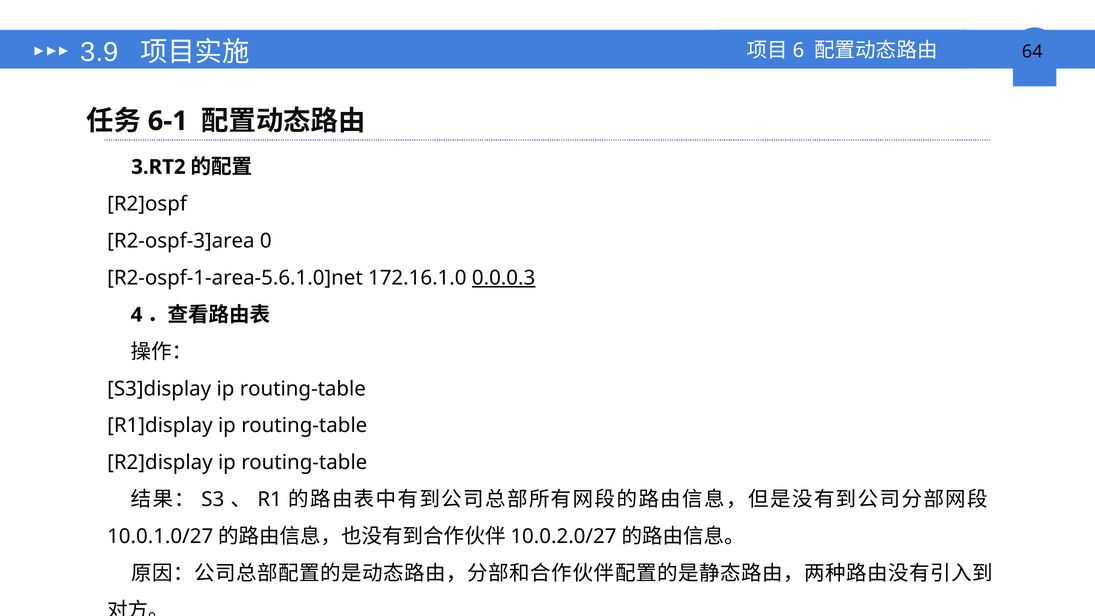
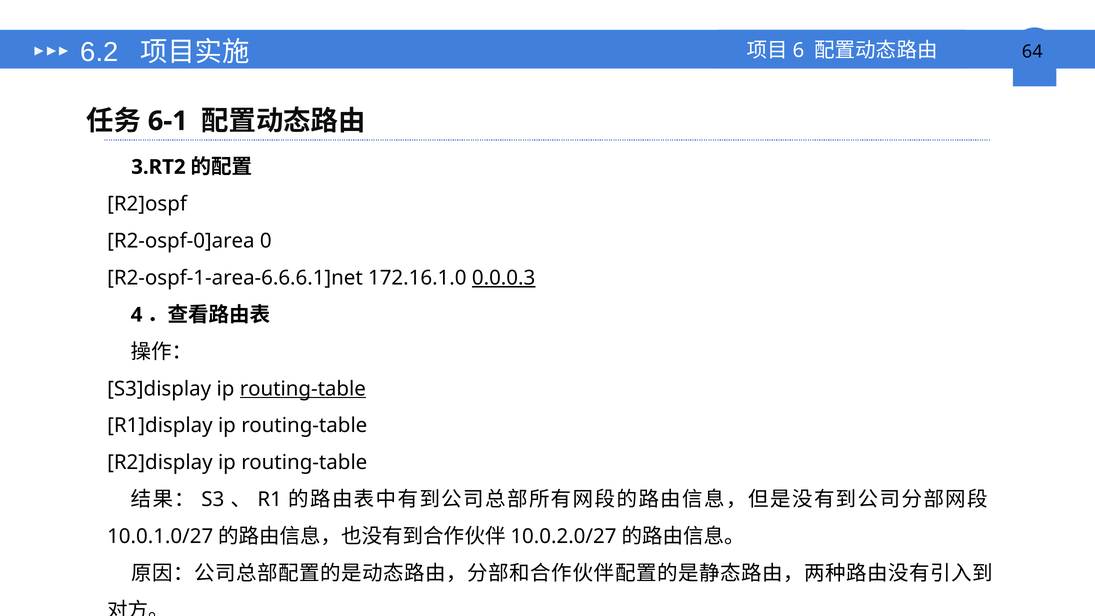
3.9: 3.9 -> 6.2
R2-ospf-3]area: R2-ospf-3]area -> R2-ospf-0]area
R2-ospf-1-area-5.6.1.0]net: R2-ospf-1-area-5.6.1.0]net -> R2-ospf-1-area-6.6.6.1]net
routing-table at (303, 389) underline: none -> present
